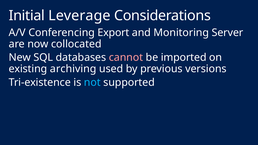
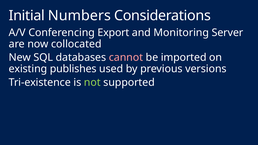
Leverage: Leverage -> Numbers
archiving: archiving -> publishes
not colour: light blue -> light green
